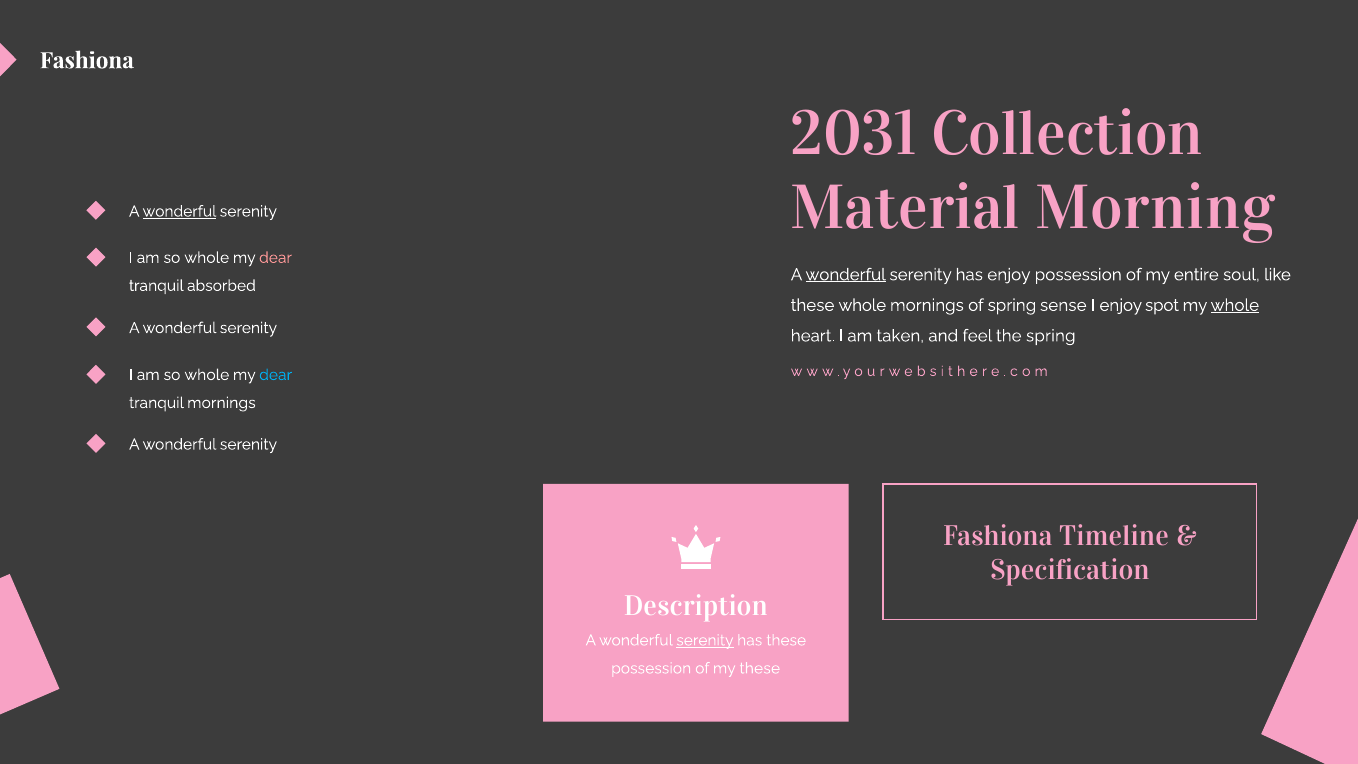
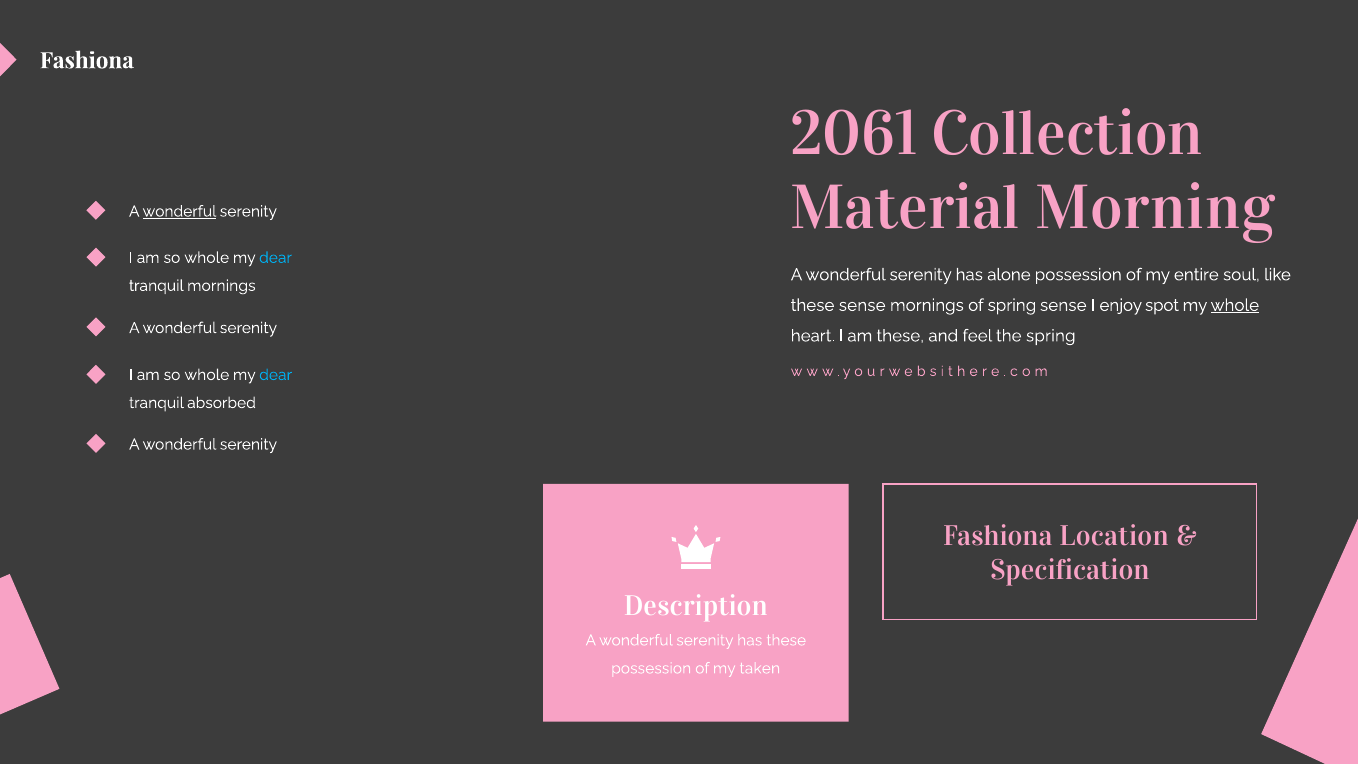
2031: 2031 -> 2061
dear at (276, 258) colour: pink -> light blue
wonderful at (846, 275) underline: present -> none
has enjoy: enjoy -> alone
tranquil absorbed: absorbed -> mornings
these whole: whole -> sense
am taken: taken -> these
tranquil mornings: mornings -> absorbed
Timeline: Timeline -> Location
serenity at (705, 640) underline: present -> none
my these: these -> taken
